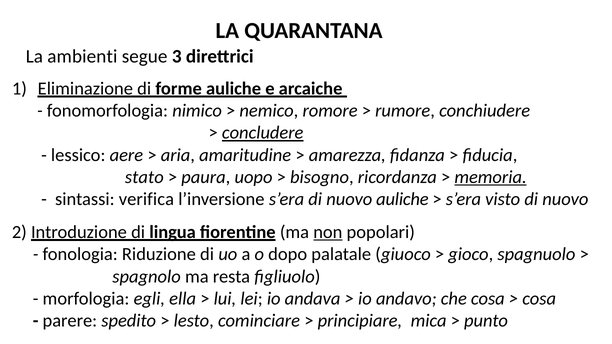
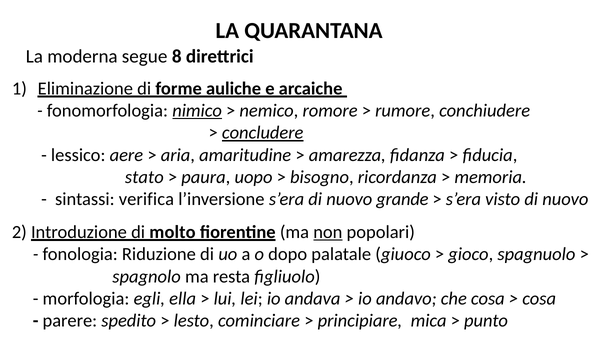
ambienti: ambienti -> moderna
3: 3 -> 8
nimico underline: none -> present
memoria underline: present -> none
nuovo auliche: auliche -> grande
lingua: lingua -> molto
